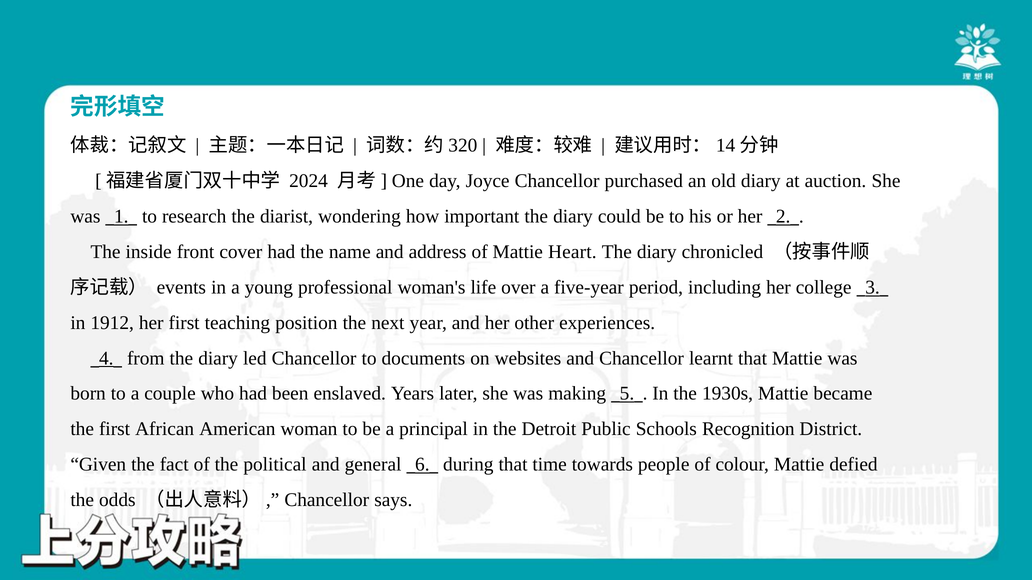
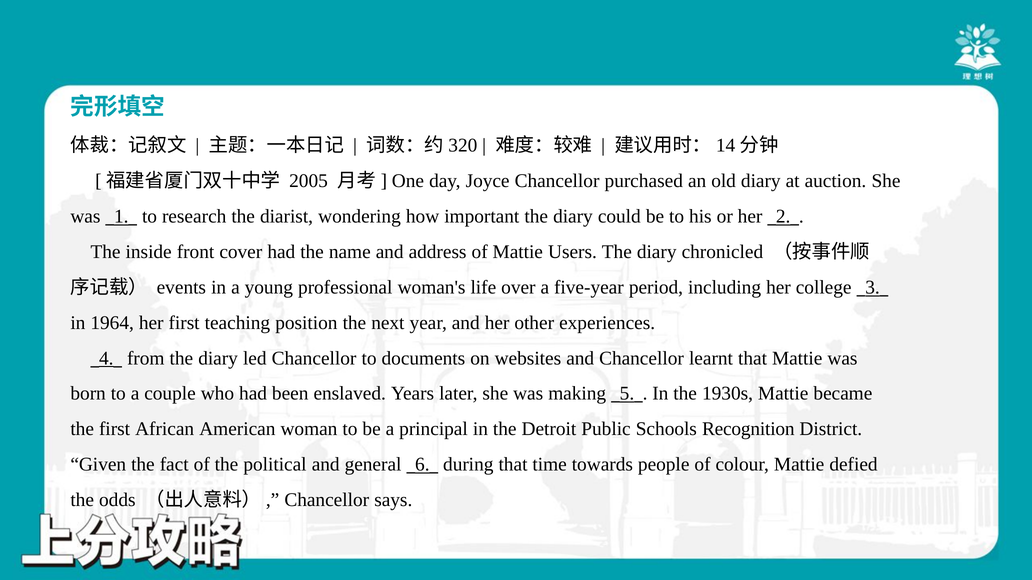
2024: 2024 -> 2005
Heart: Heart -> Users
1912: 1912 -> 1964
